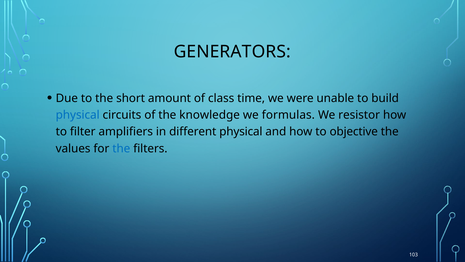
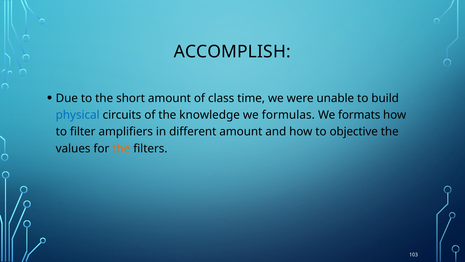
GENERATORS: GENERATORS -> ACCOMPLISH
resistor: resistor -> formats
different physical: physical -> amount
the at (121, 148) colour: blue -> orange
